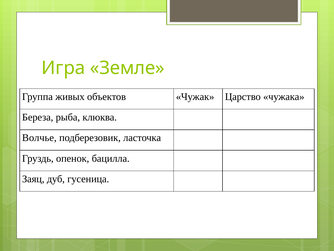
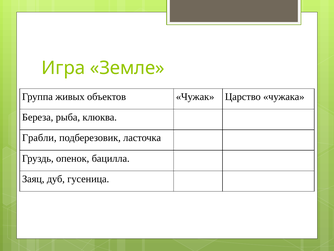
Волчье: Волчье -> Грабли
